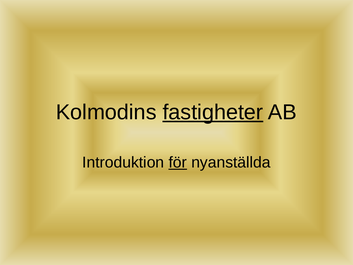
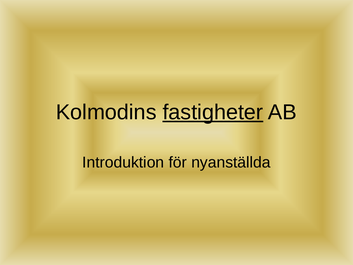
för underline: present -> none
